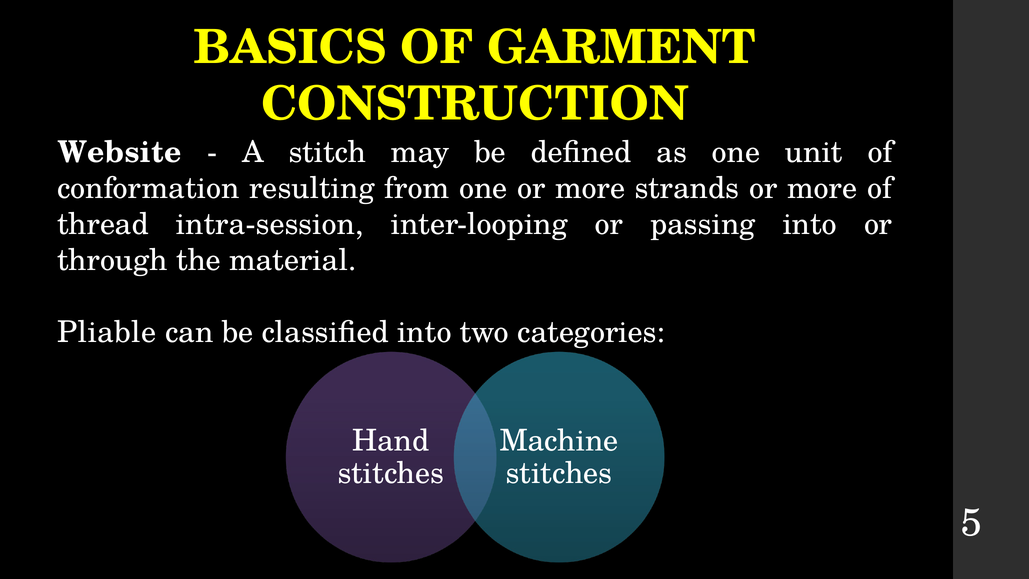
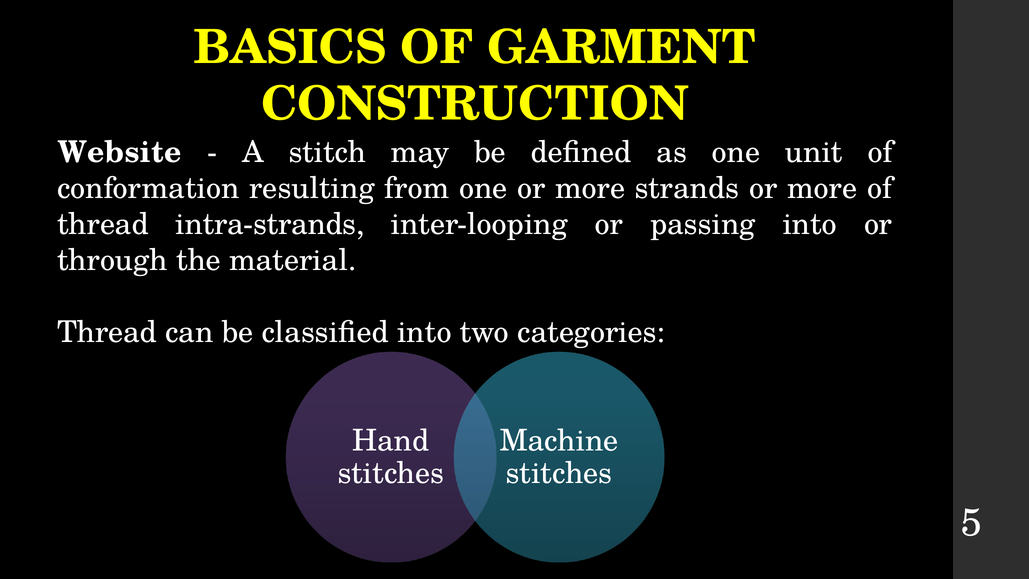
intra-session: intra-session -> intra-strands
Pliable at (107, 332): Pliable -> Thread
